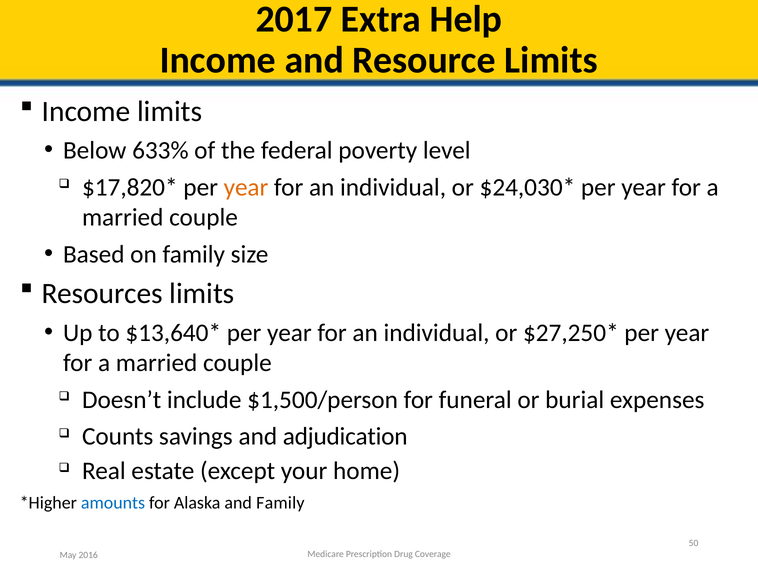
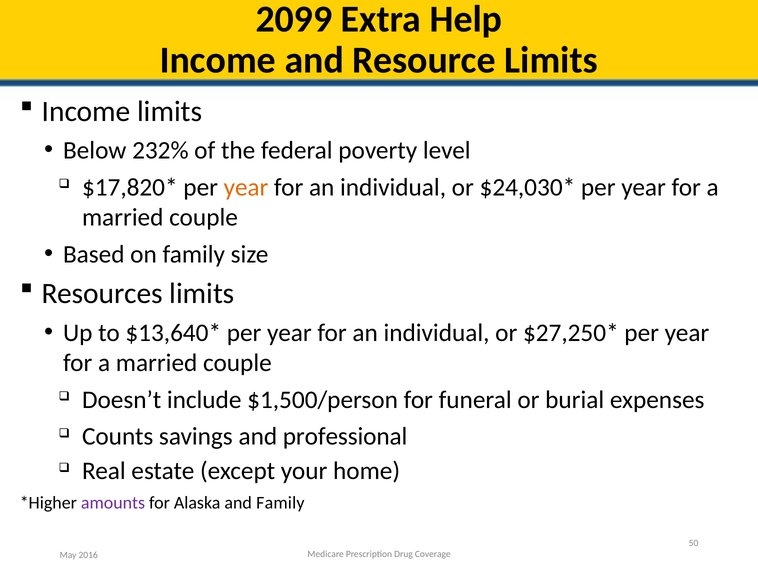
2017: 2017 -> 2099
633%: 633% -> 232%
adjudication: adjudication -> professional
amounts colour: blue -> purple
